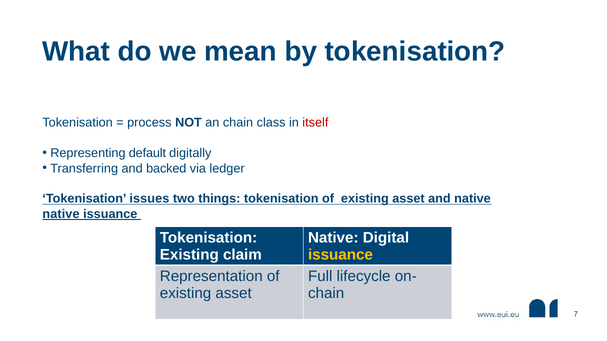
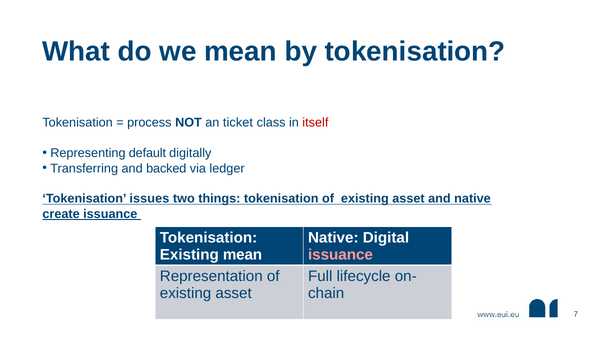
an chain: chain -> ticket
native at (61, 214): native -> create
Existing claim: claim -> mean
issuance at (340, 255) colour: yellow -> pink
